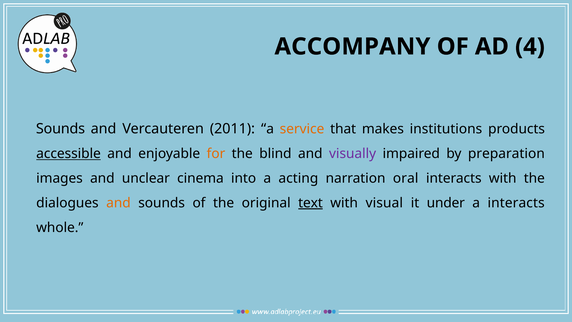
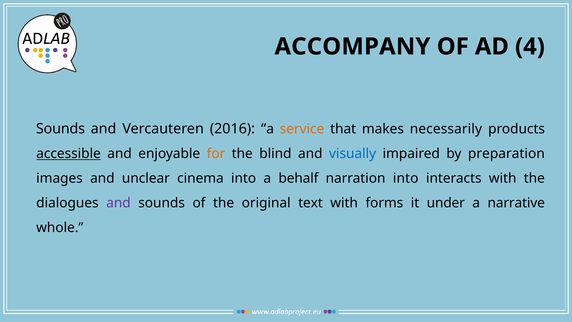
2011: 2011 -> 2016
institutions: institutions -> necessarily
visually colour: purple -> blue
acting: acting -> behalf
narration oral: oral -> into
and at (118, 203) colour: orange -> purple
text underline: present -> none
visual: visual -> forms
a interacts: interacts -> narrative
